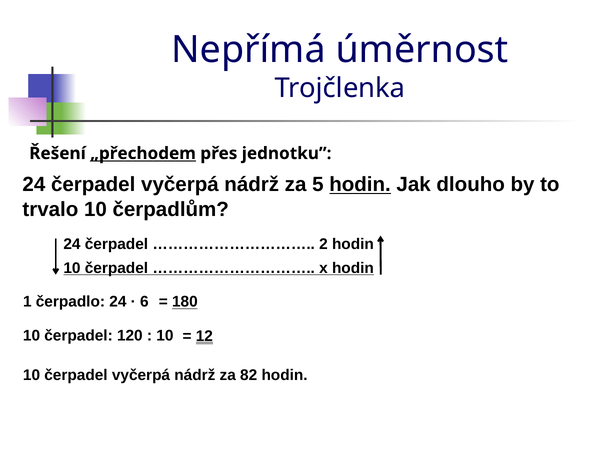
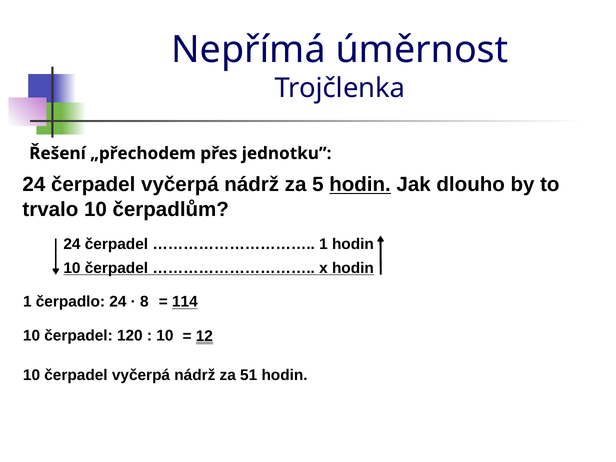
„přechodem underline: present -> none
2 at (323, 244): 2 -> 1
6: 6 -> 8
180: 180 -> 114
82: 82 -> 51
